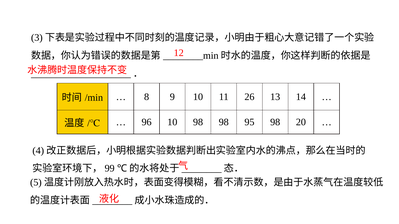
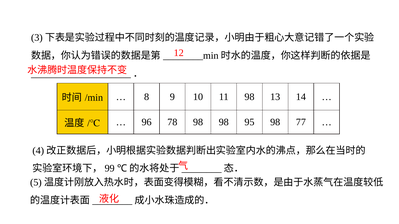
11 26: 26 -> 98
96 10: 10 -> 78
20: 20 -> 77
